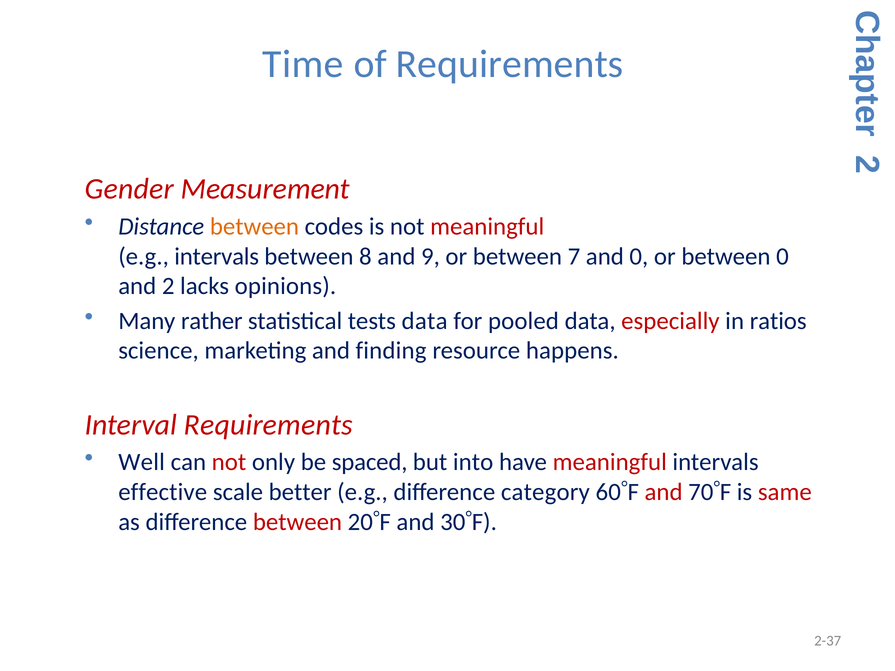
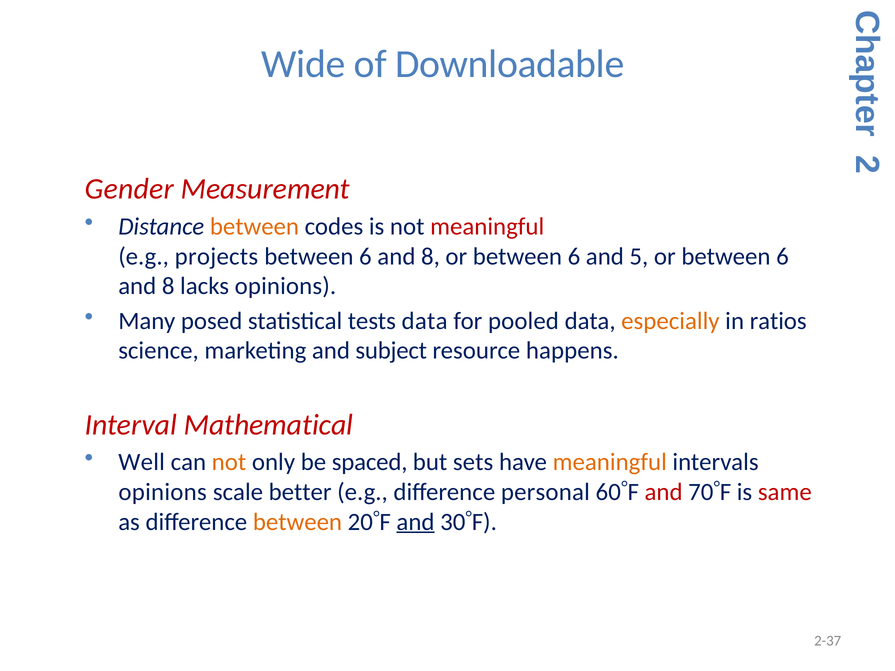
Time: Time -> Wide
of Requirements: Requirements -> Downloadable
e.g intervals: intervals -> projects
8 at (365, 256): 8 -> 6
9 at (430, 256): 9 -> 8
7 at (574, 256): 7 -> 6
and 0: 0 -> 5
0 at (782, 256): 0 -> 6
2 at (168, 286): 2 -> 8
rather: rather -> posed
especially colour: red -> orange
finding: finding -> subject
Interval Requirements: Requirements -> Mathematical
not at (229, 462) colour: red -> orange
into: into -> sets
meaningful at (610, 462) colour: red -> orange
effective at (163, 492): effective -> opinions
category: category -> personal
between at (297, 522) colour: red -> orange
and at (415, 522) underline: none -> present
